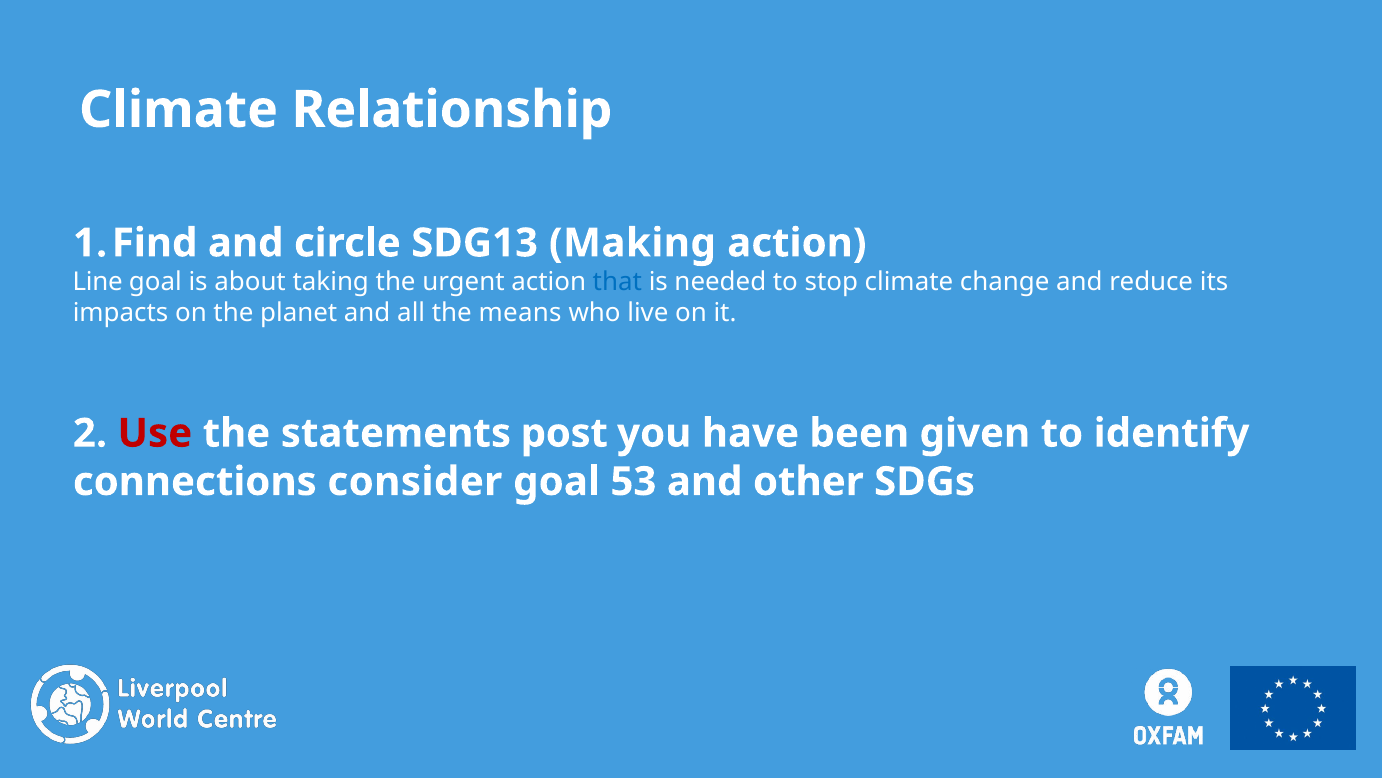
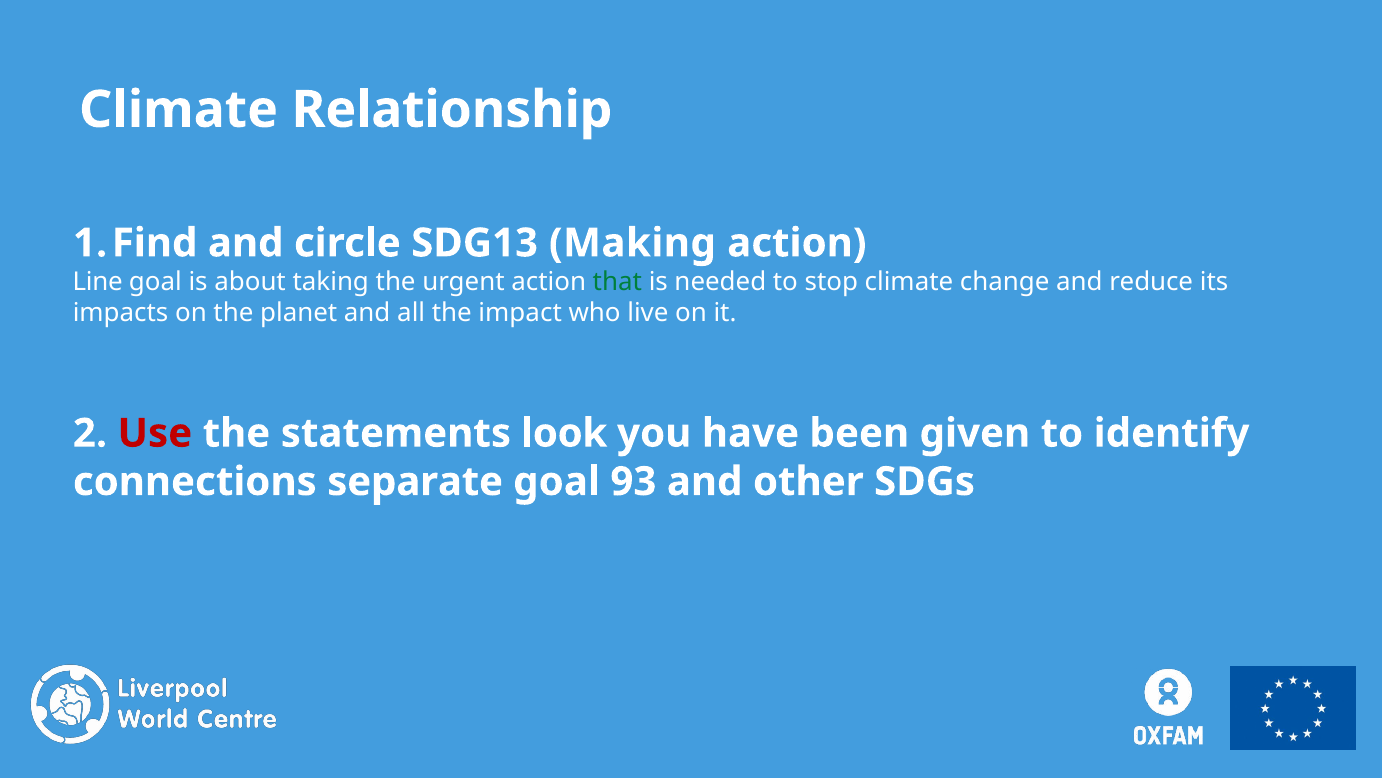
that colour: blue -> green
means: means -> impact
post: post -> look
consider: consider -> separate
53: 53 -> 93
